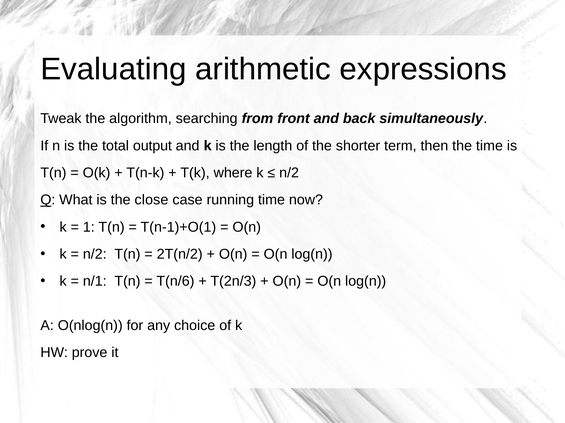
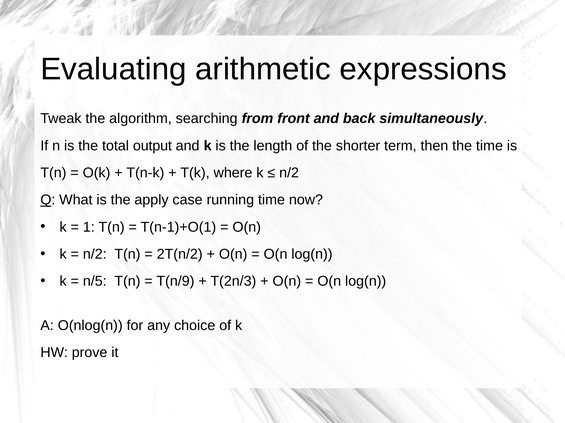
close: close -> apply
n/1: n/1 -> n/5
T(n/6: T(n/6 -> T(n/9
